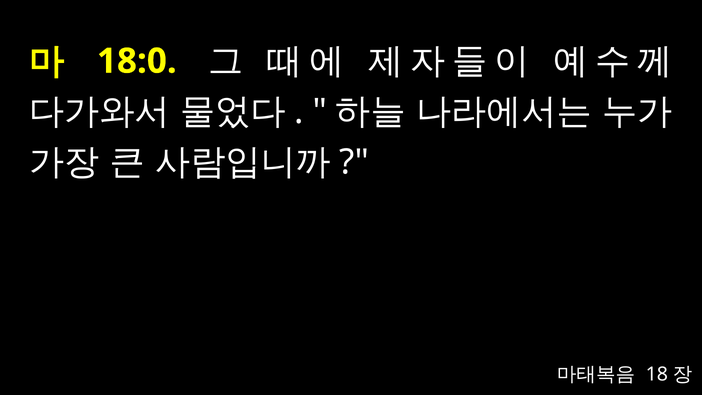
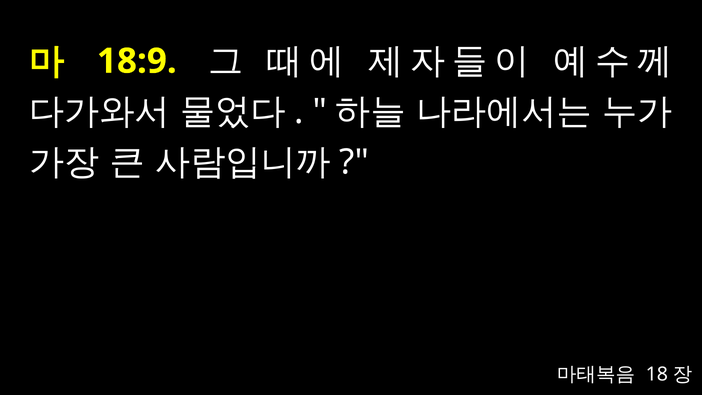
18:0: 18:0 -> 18:9
